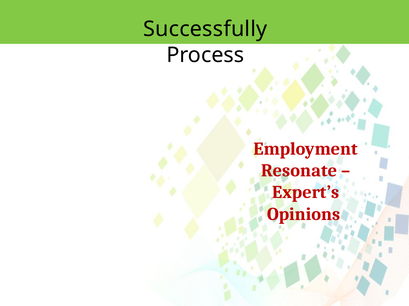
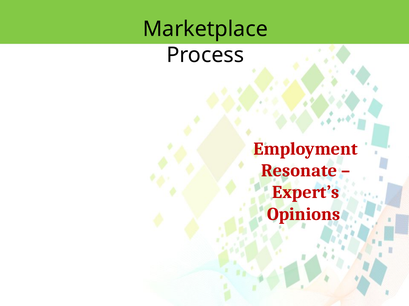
Successfully: Successfully -> Marketplace
